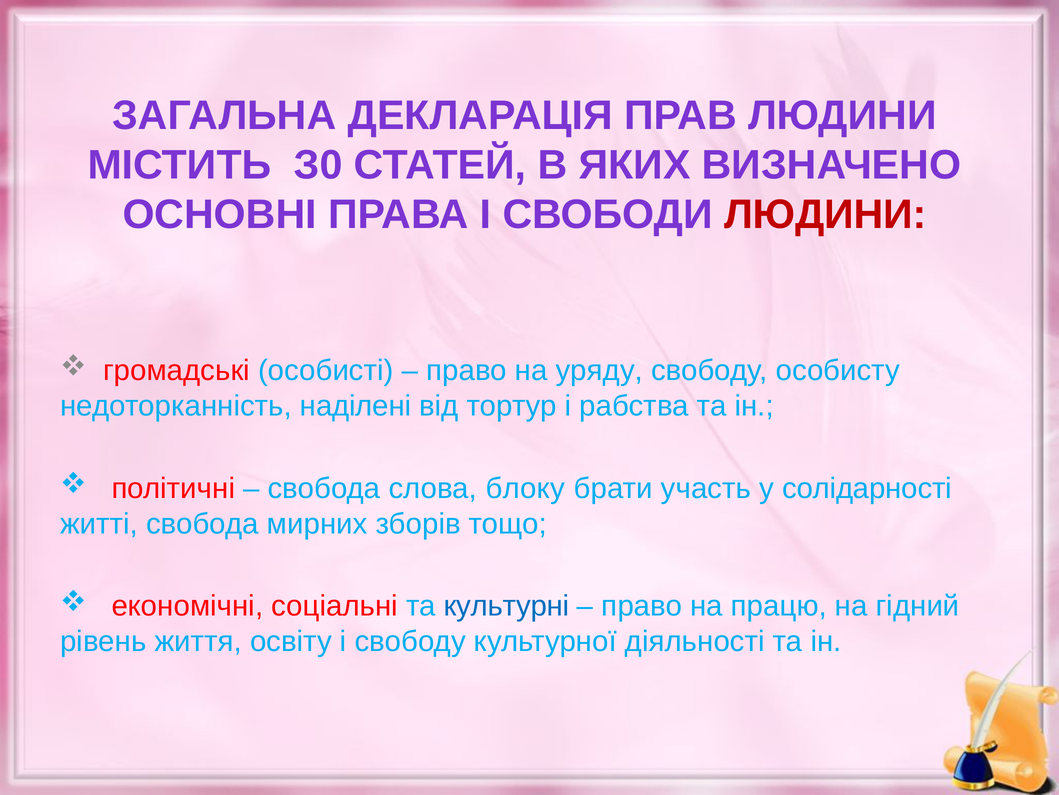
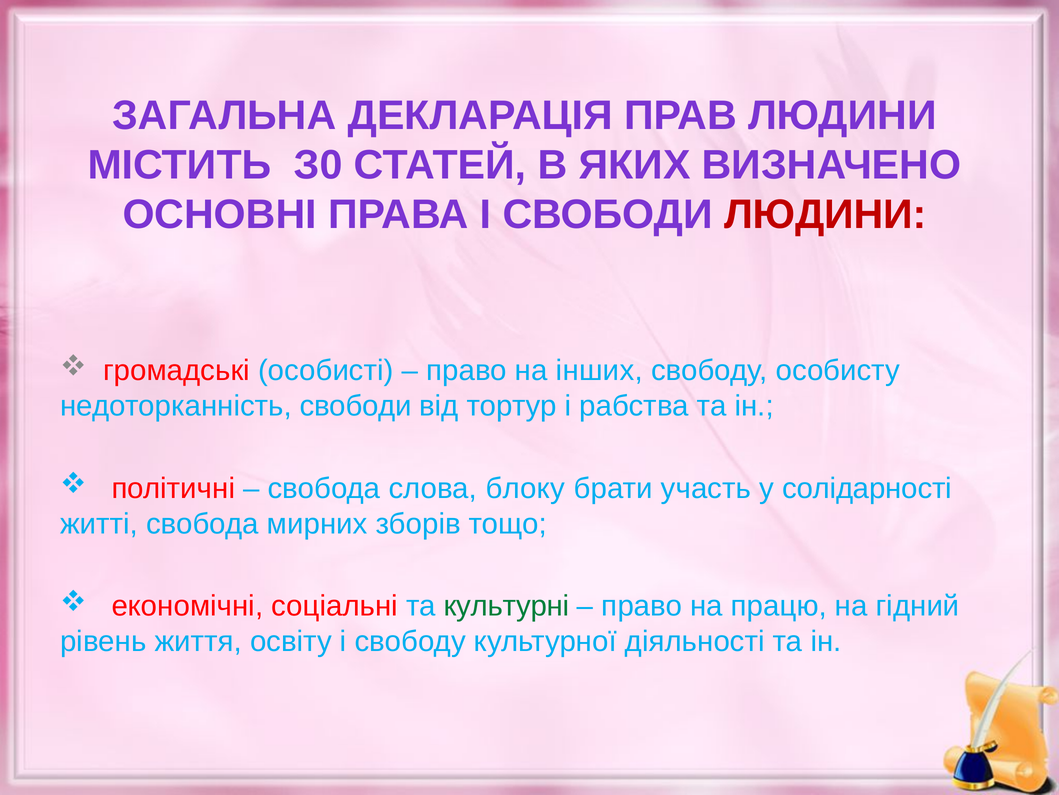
уряду: уряду -> інших
недоторканність наділені: наділені -> свободи
культурні colour: blue -> green
